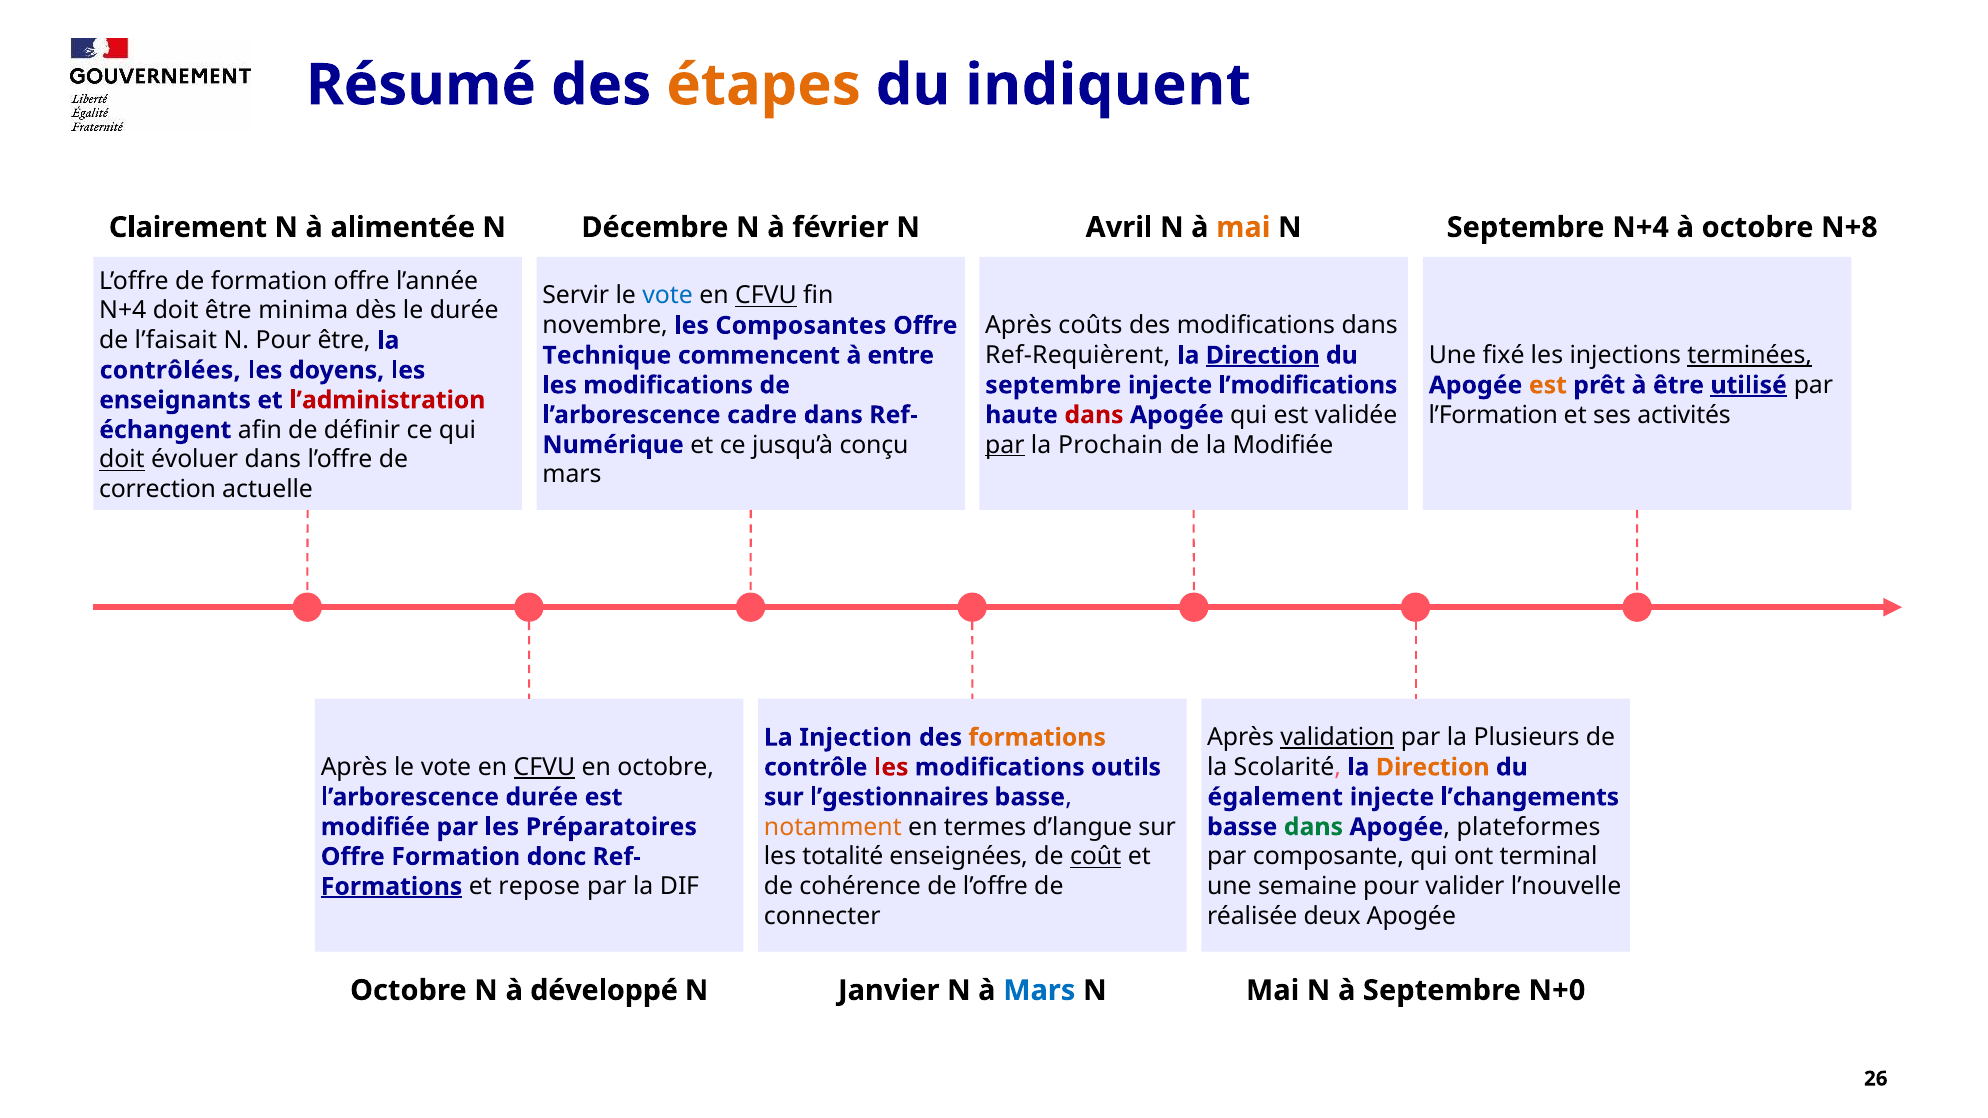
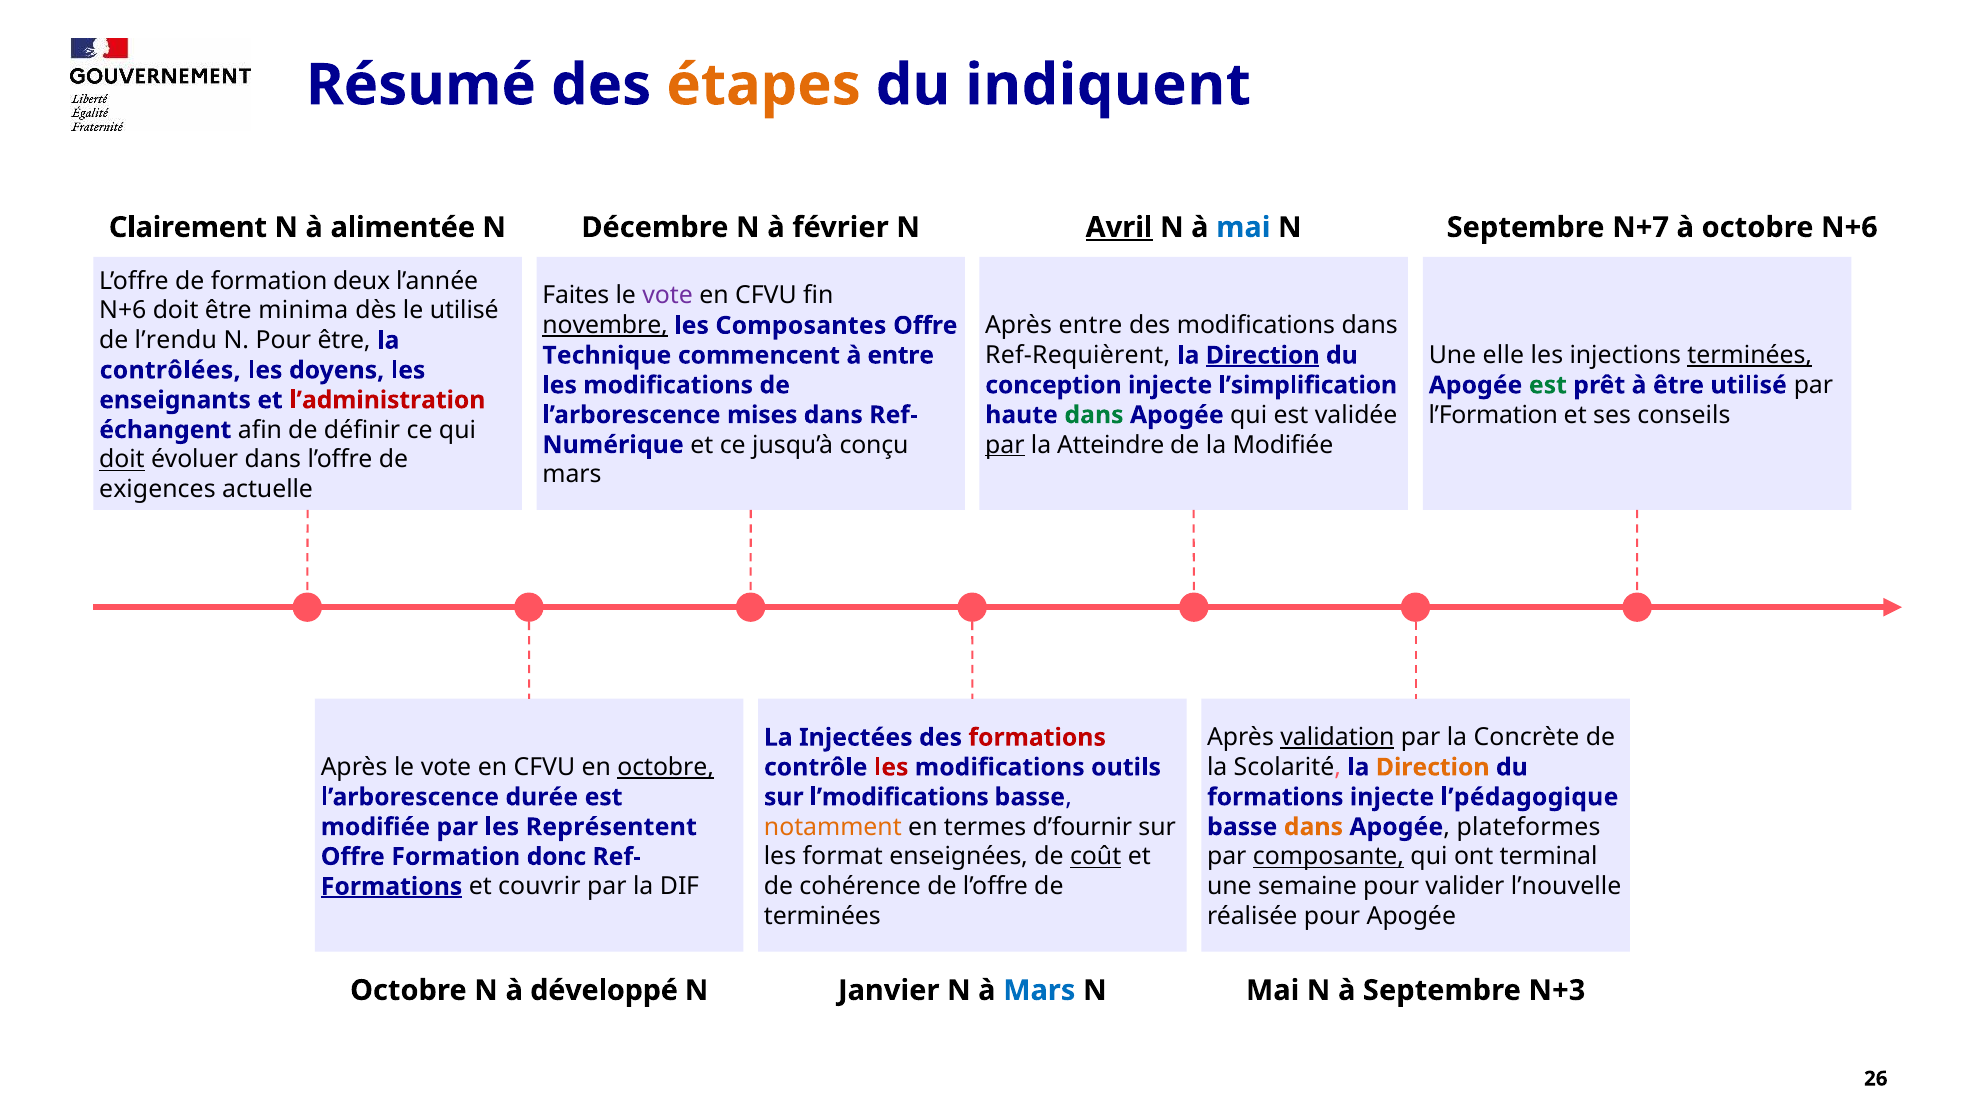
Avril underline: none -> present
mai at (1243, 227) colour: orange -> blue
Septembre N+4: N+4 -> N+7
octobre N+8: N+8 -> N+6
formation offre: offre -> deux
Servir: Servir -> Faites
vote at (668, 296) colour: blue -> purple
CFVU at (766, 296) underline: present -> none
N+4 at (123, 311): N+4 -> N+6
le durée: durée -> utilisé
novembre underline: none -> present
Après coûts: coûts -> entre
l’faisait: l’faisait -> l’rendu
fixé: fixé -> elle
septembre at (1053, 385): septembre -> conception
l’modifications: l’modifications -> l’simplification
est at (1548, 385) colour: orange -> green
utilisé at (1749, 385) underline: present -> none
activités: activités -> conseils
cadre: cadre -> mises
dans at (1094, 415) colour: red -> green
Prochain: Prochain -> Atteindre
correction: correction -> exigences
Plusieurs: Plusieurs -> Concrète
Injection: Injection -> Injectées
formations at (1037, 738) colour: orange -> red
CFVU at (544, 767) underline: present -> none
octobre at (666, 767) underline: none -> present
l’gestionnaires: l’gestionnaires -> l’modifications
également at (1275, 797): également -> formations
l’changements: l’changements -> l’pédagogique
d’langue: d’langue -> d’fournir
Préparatoires: Préparatoires -> Représentent
dans at (1313, 827) colour: green -> orange
totalité: totalité -> format
composante underline: none -> present
repose: repose -> couvrir
connecter at (822, 917): connecter -> terminées
réalisée deux: deux -> pour
N+0: N+0 -> N+3
